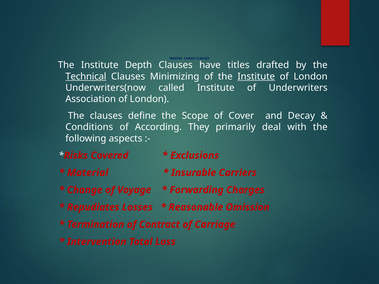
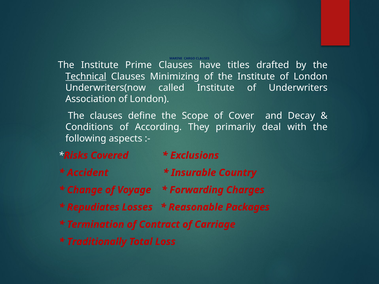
Depth: Depth -> Prime
Institute at (256, 76) underline: present -> none
Material: Material -> Accident
Carriers: Carriers -> Country
Omission: Omission -> Packages
Intervention: Intervention -> Traditionally
